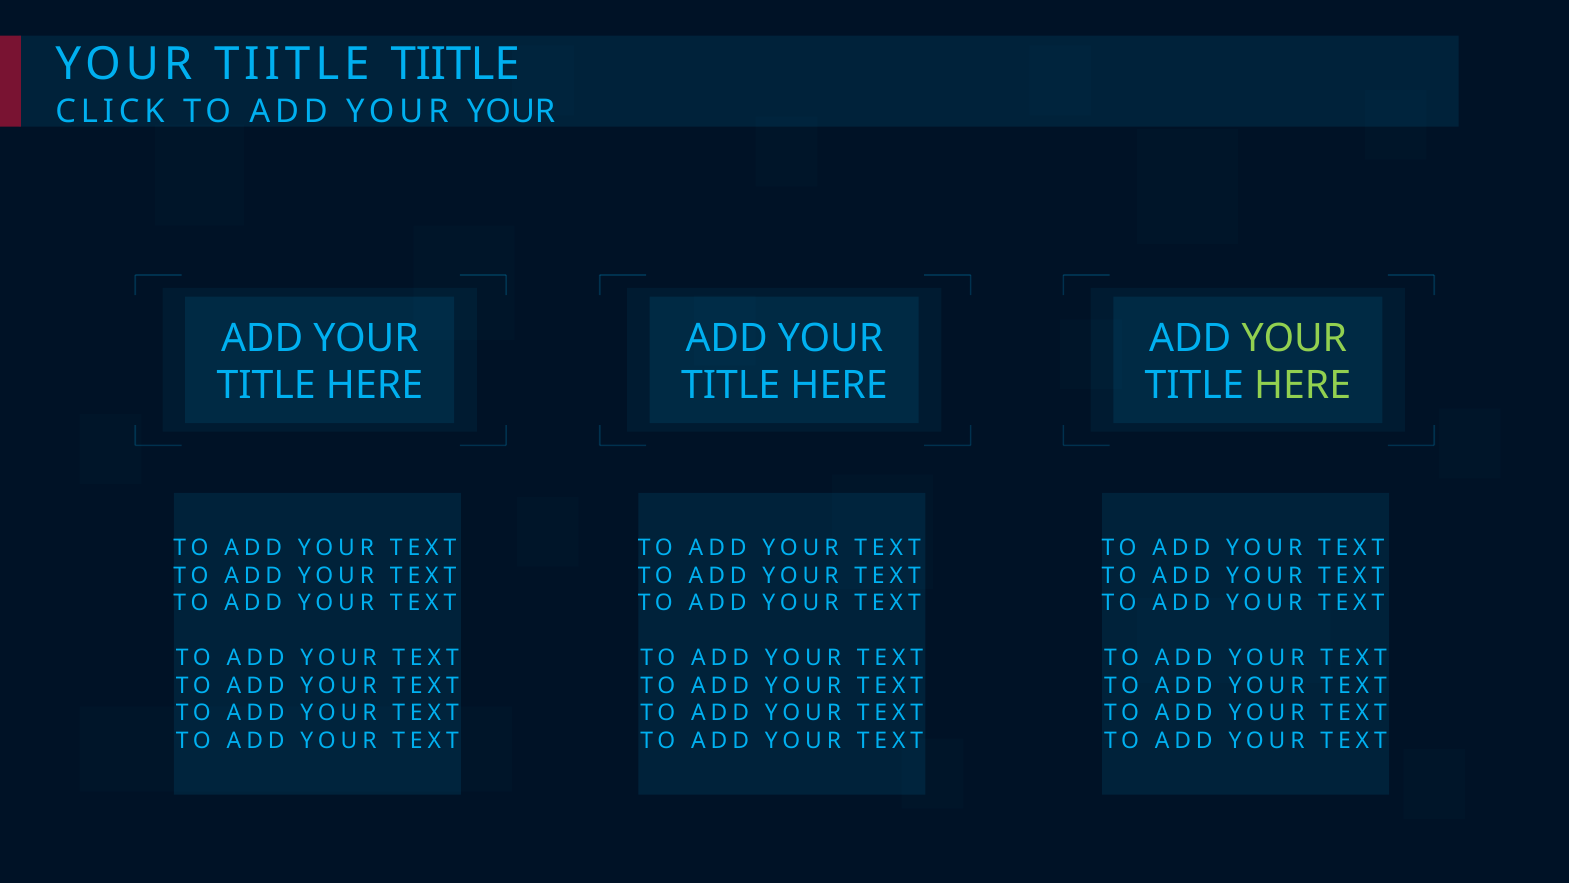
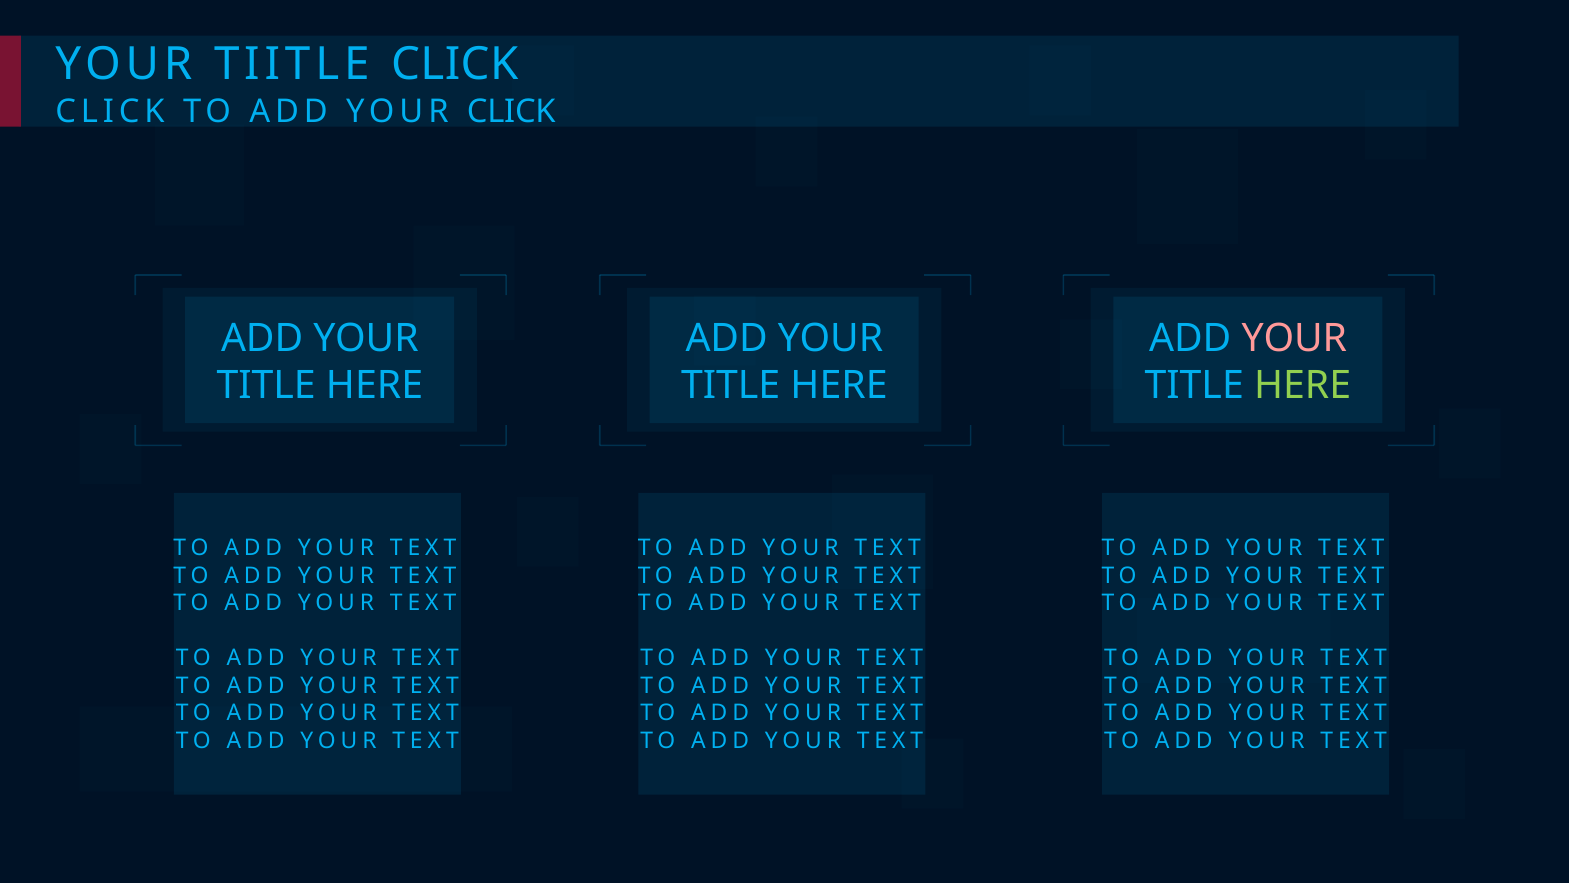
TIITLE TIITLE: TIITLE -> CLICK
YOUR YOUR: YOUR -> CLICK
YOUR at (1294, 338) colour: light green -> pink
